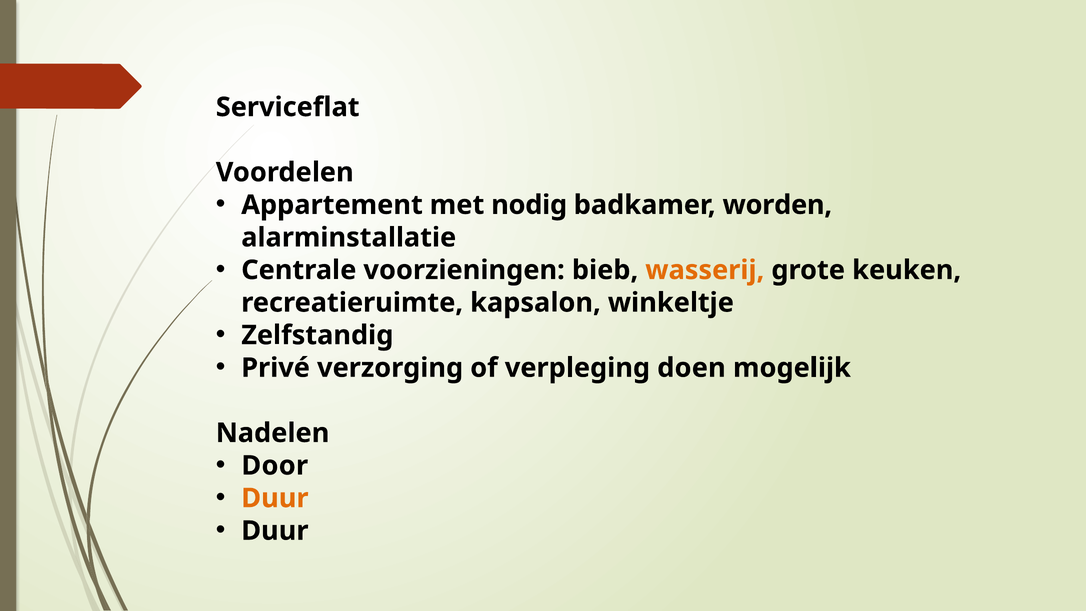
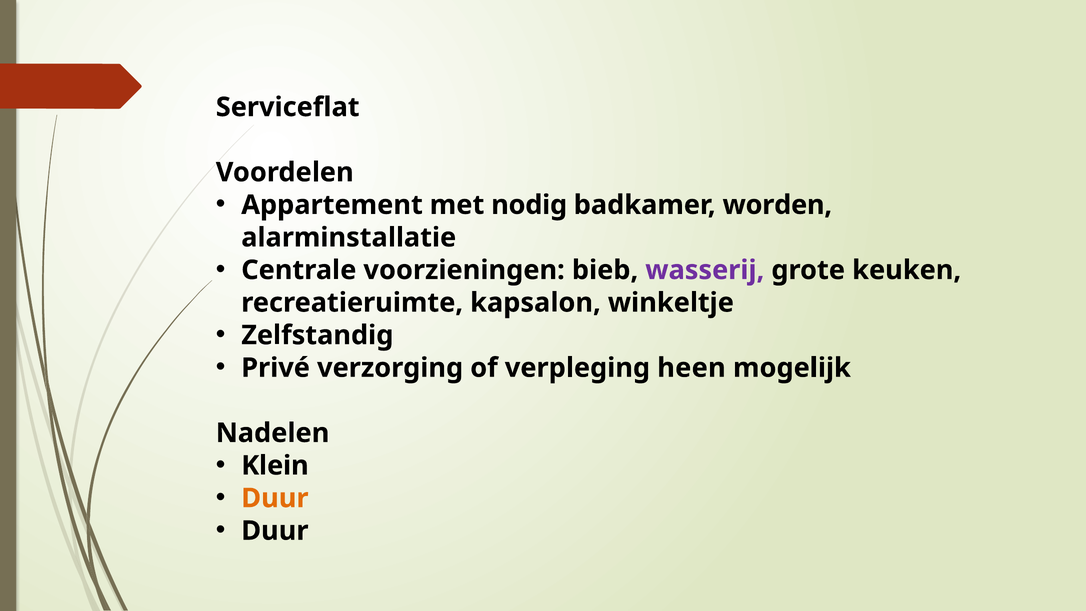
wasserij colour: orange -> purple
doen: doen -> heen
Door: Door -> Klein
